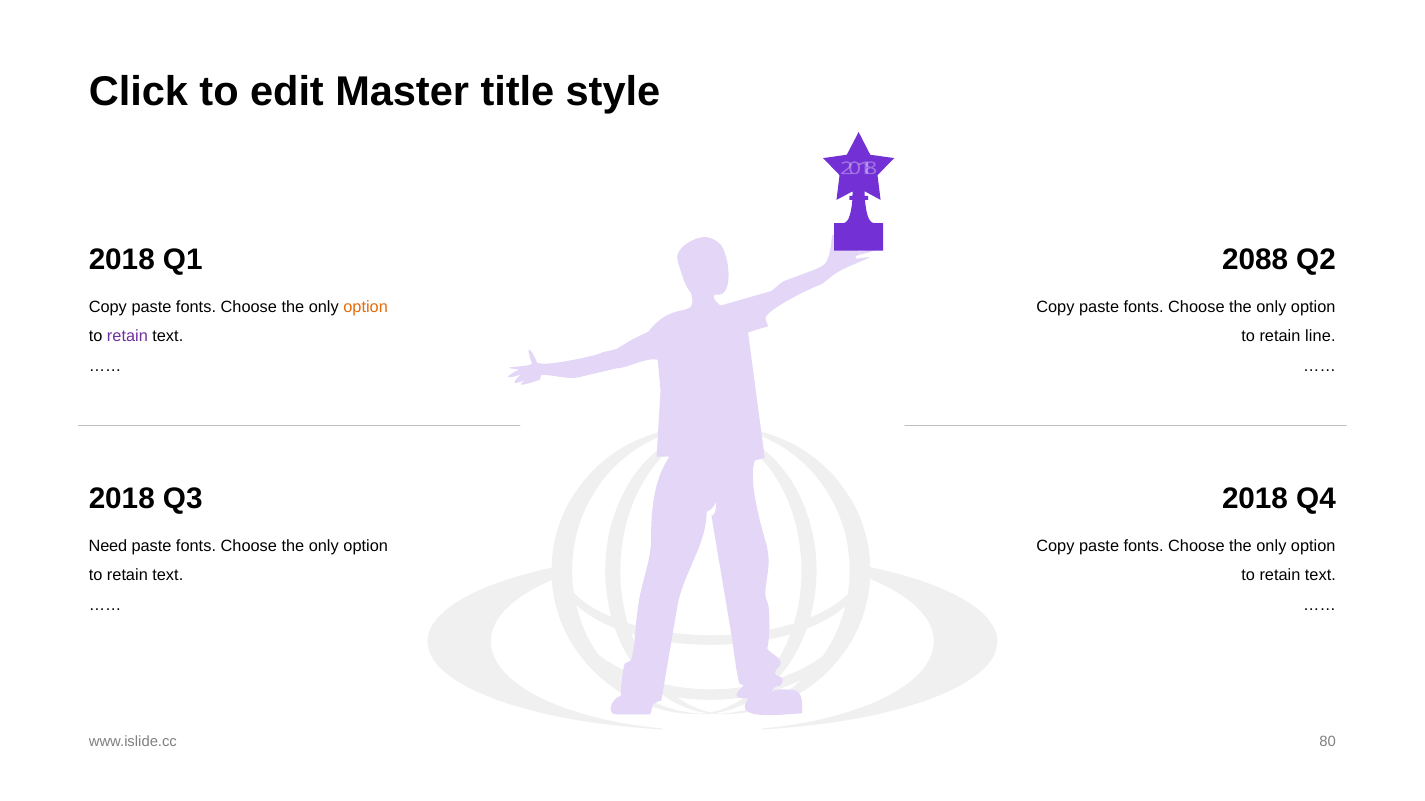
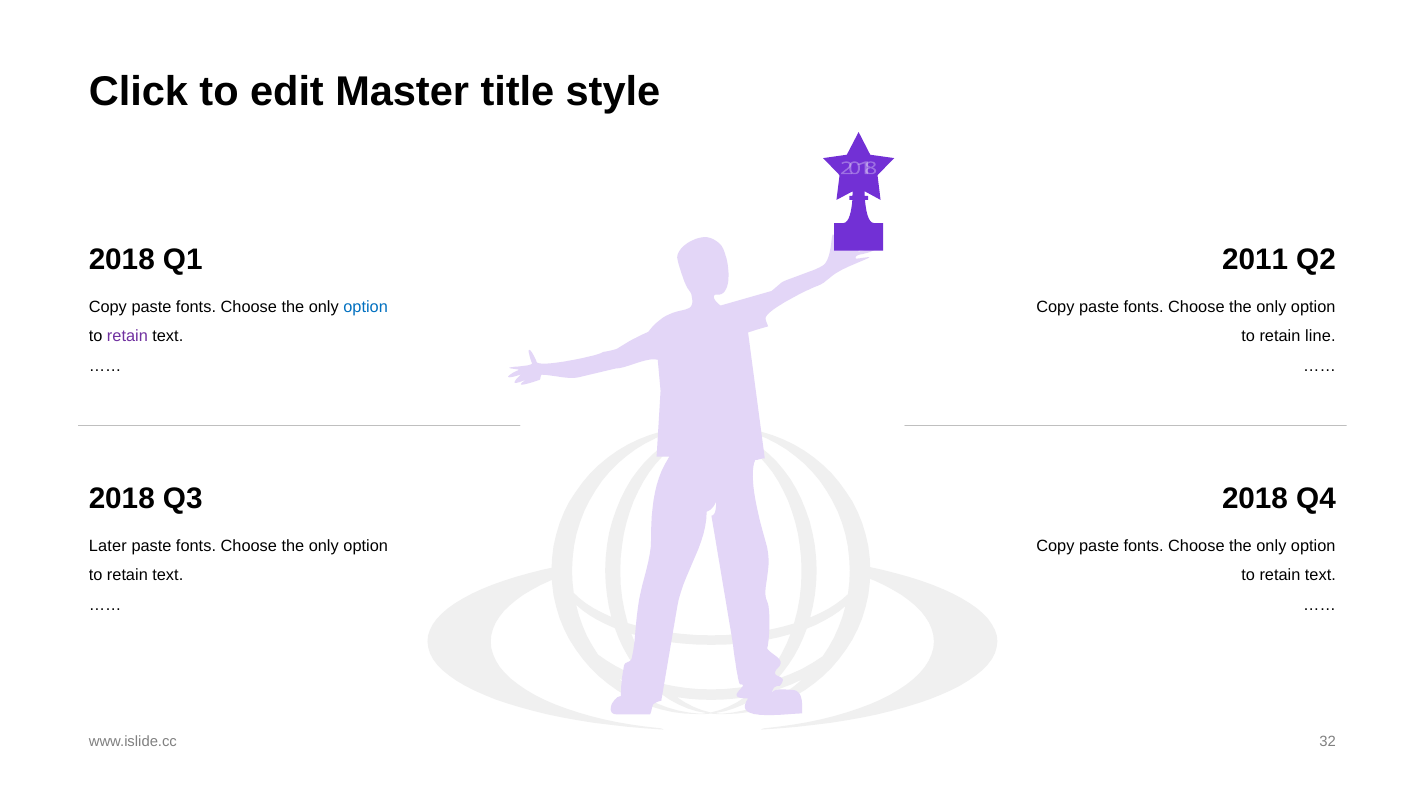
2088: 2088 -> 2011
option at (366, 307) colour: orange -> blue
Need: Need -> Later
80: 80 -> 32
